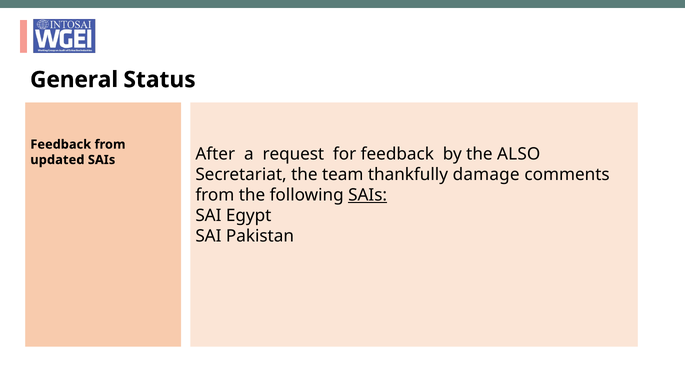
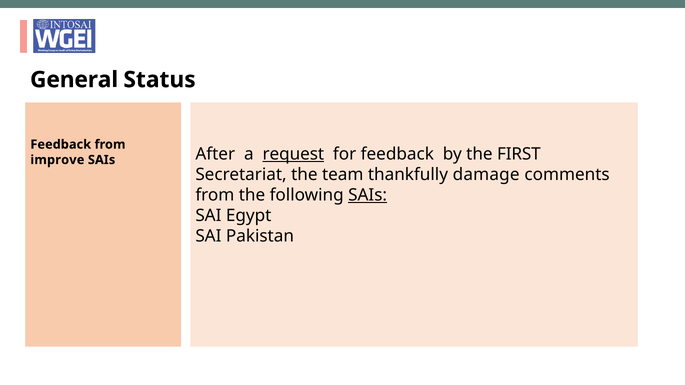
updated: updated -> improve
request underline: none -> present
ALSO: ALSO -> FIRST
